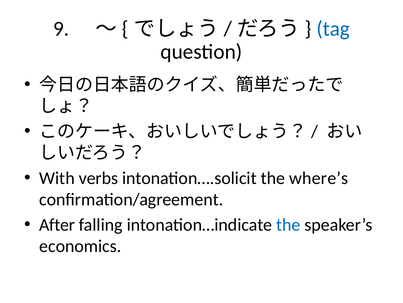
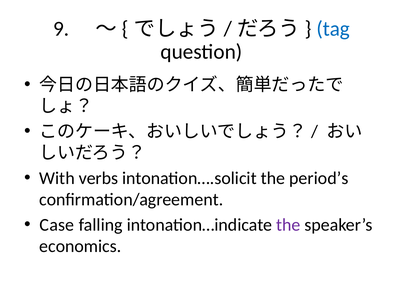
where’s: where’s -> period’s
After: After -> Case
the at (288, 224) colour: blue -> purple
